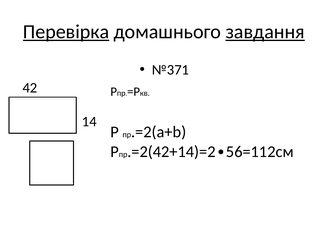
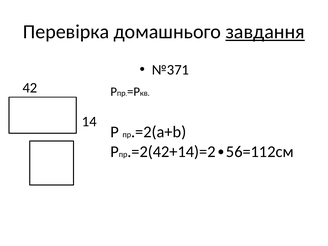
Перевірка underline: present -> none
